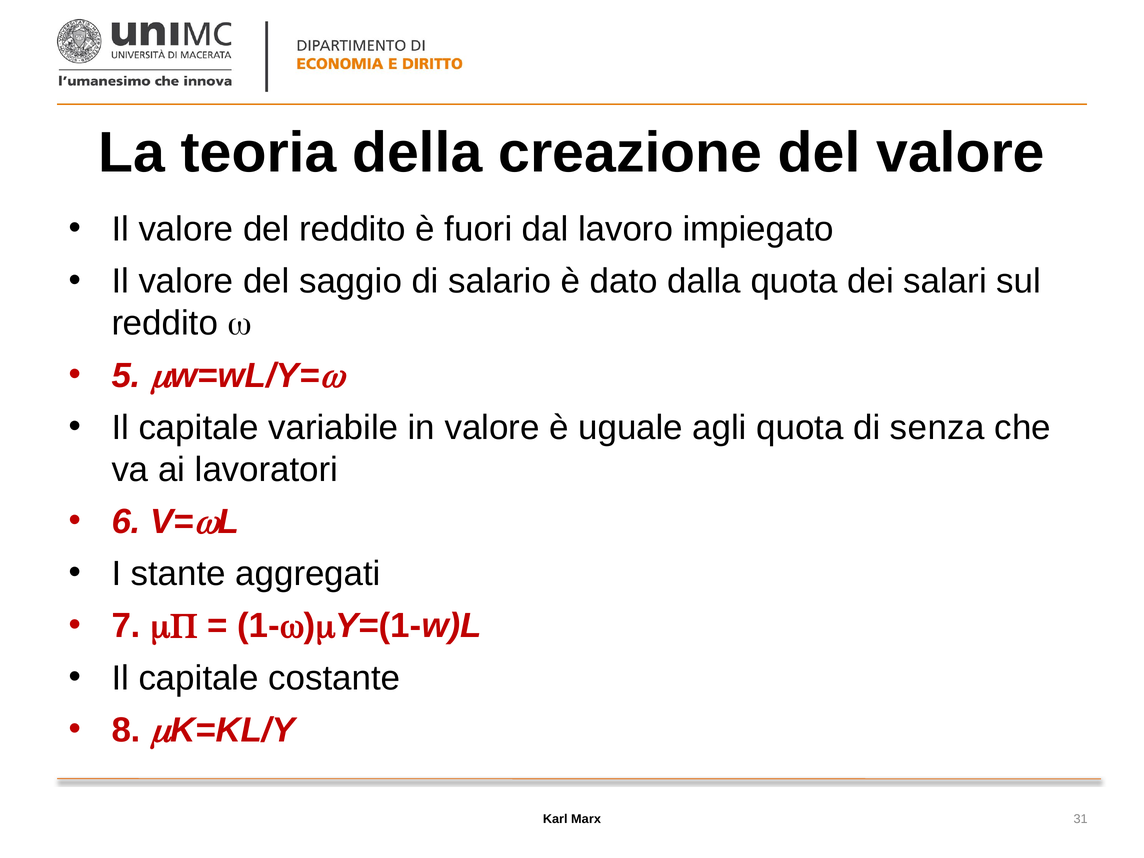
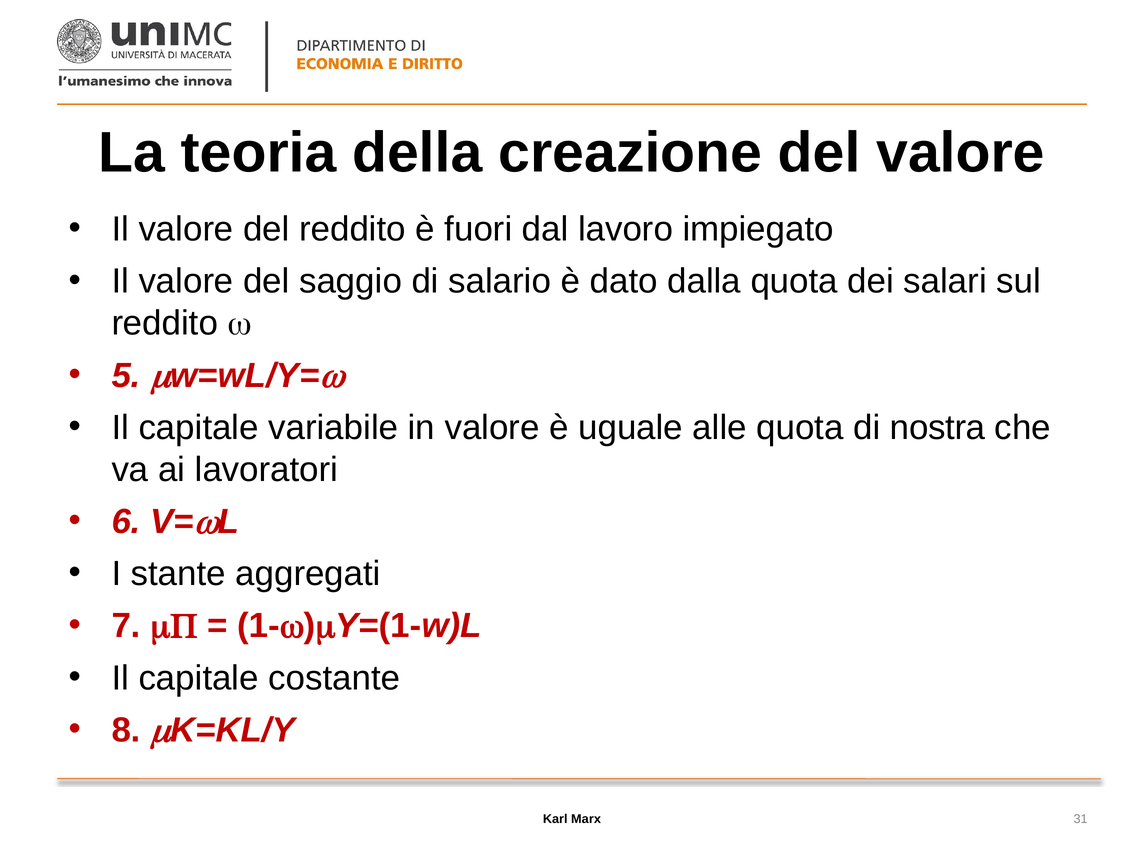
agli: agli -> alle
senza: senza -> nostra
